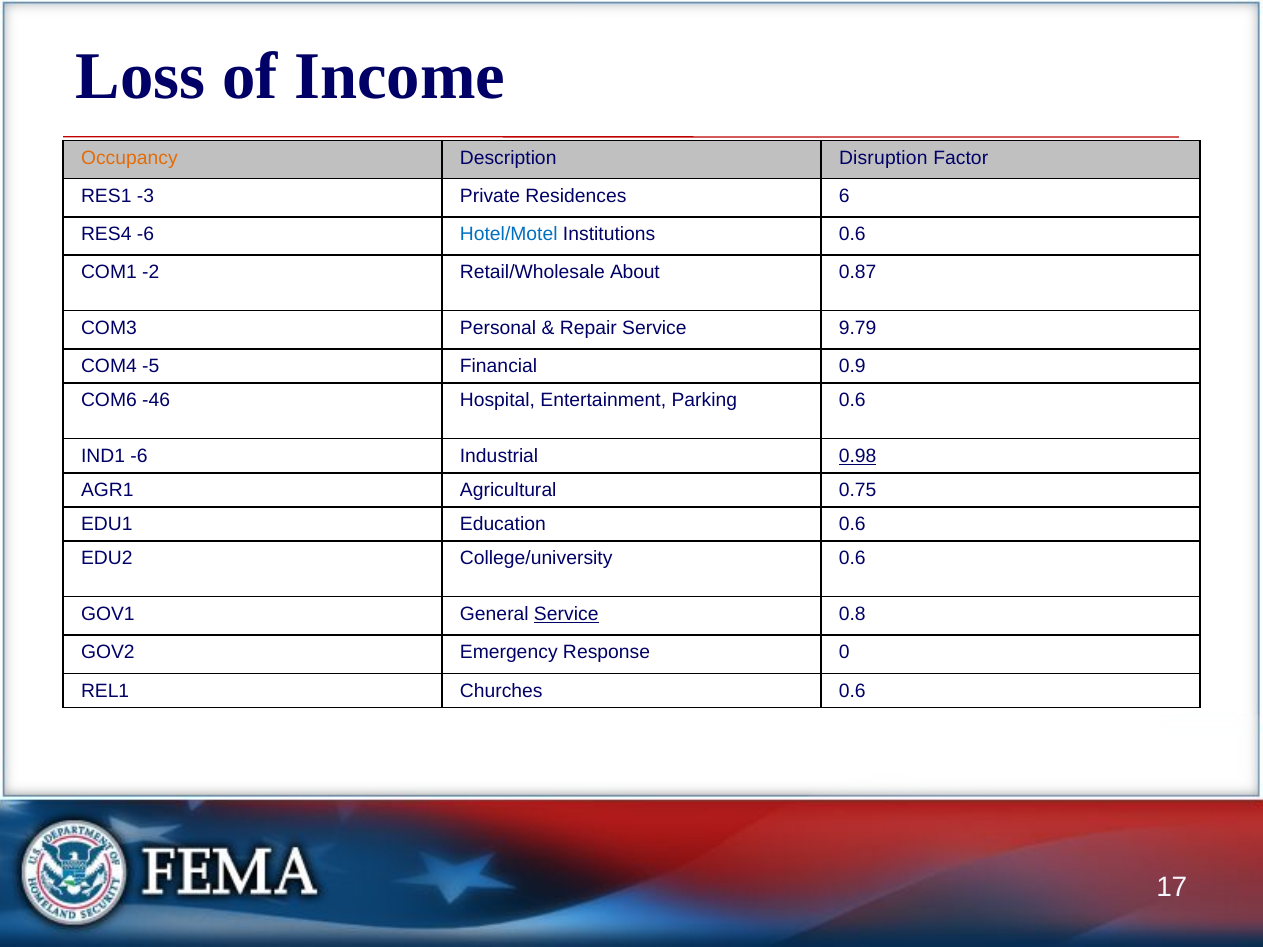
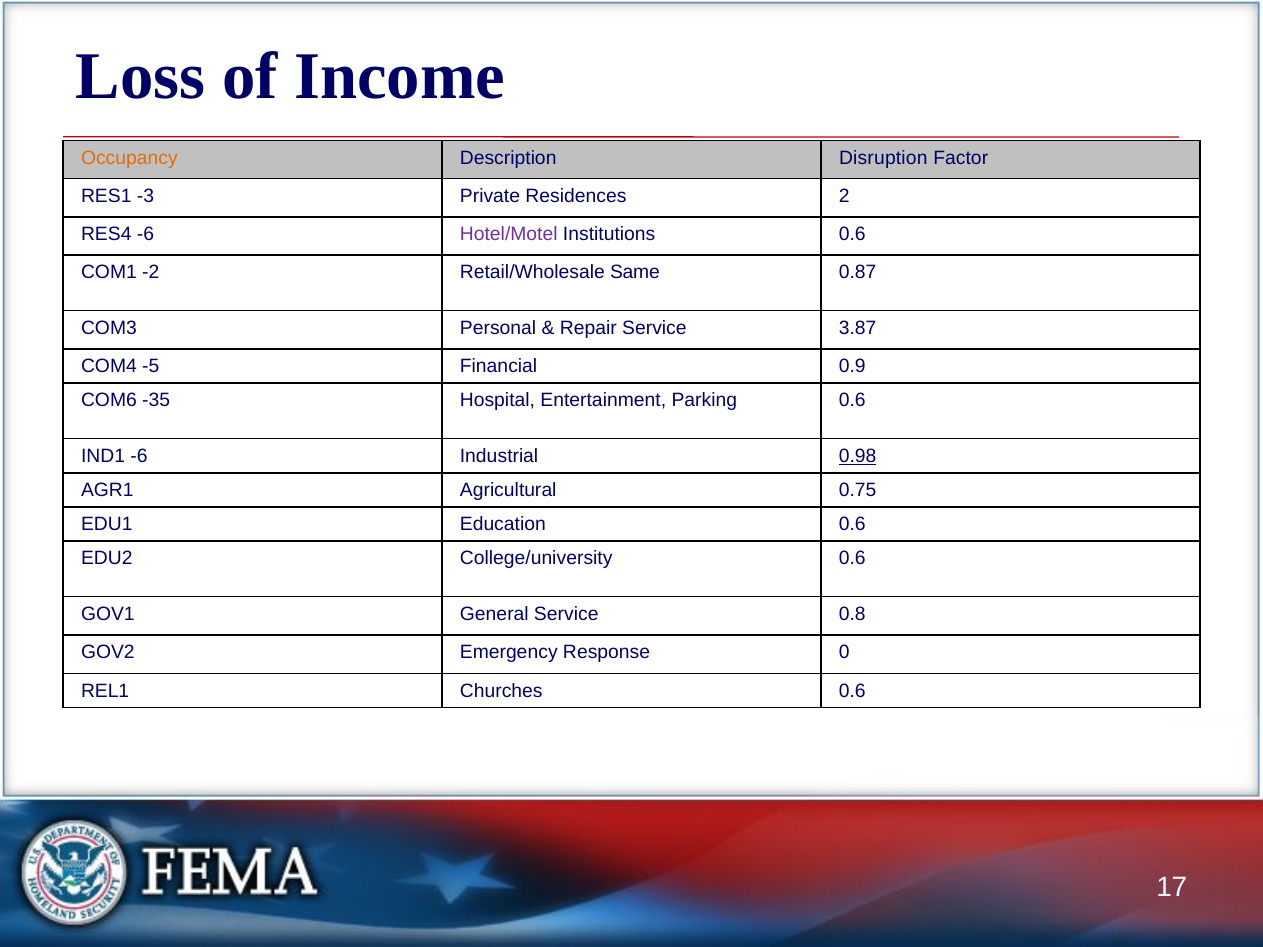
6: 6 -> 2
Hotel/Motel colour: blue -> purple
About: About -> Same
9.79: 9.79 -> 3.87
-46: -46 -> -35
Service at (566, 614) underline: present -> none
